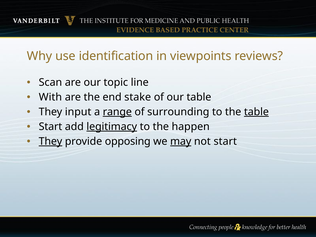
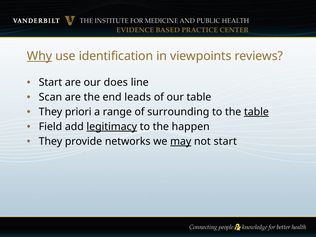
Why underline: none -> present
Scan at (50, 82): Scan -> Start
topic: topic -> does
With: With -> Scan
stake: stake -> leads
input: input -> priori
range underline: present -> none
Start at (50, 127): Start -> Field
They at (50, 141) underline: present -> none
opposing: opposing -> networks
